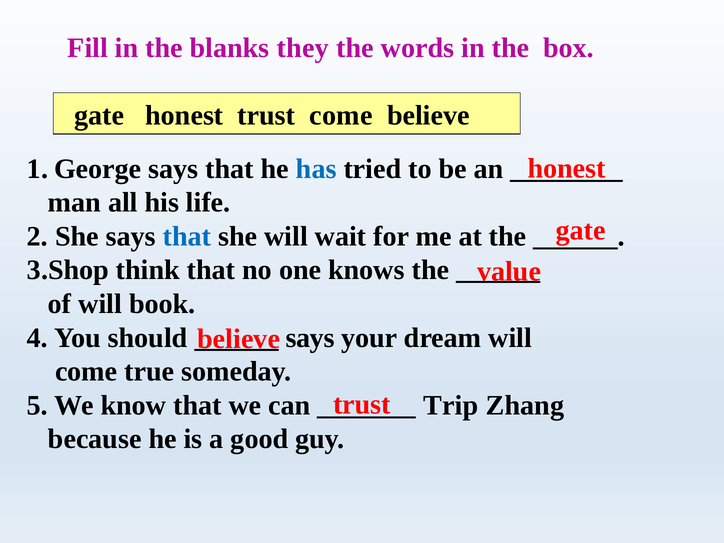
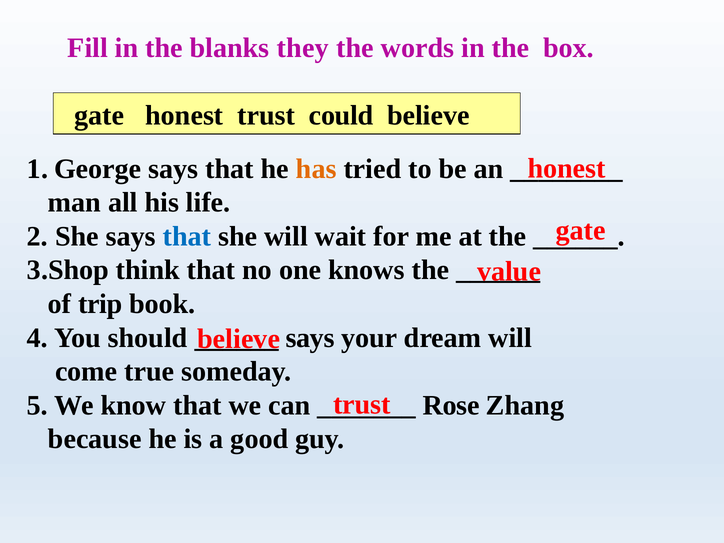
trust come: come -> could
has colour: blue -> orange
of will: will -> trip
Trip: Trip -> Rose
